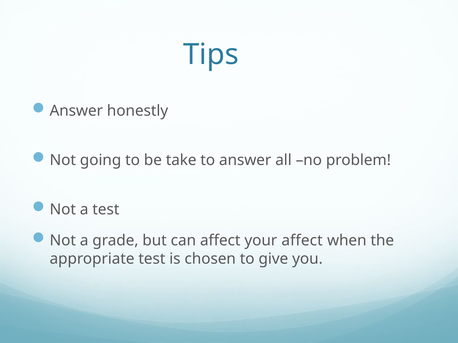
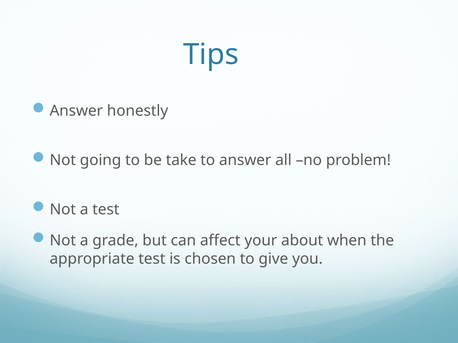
your affect: affect -> about
